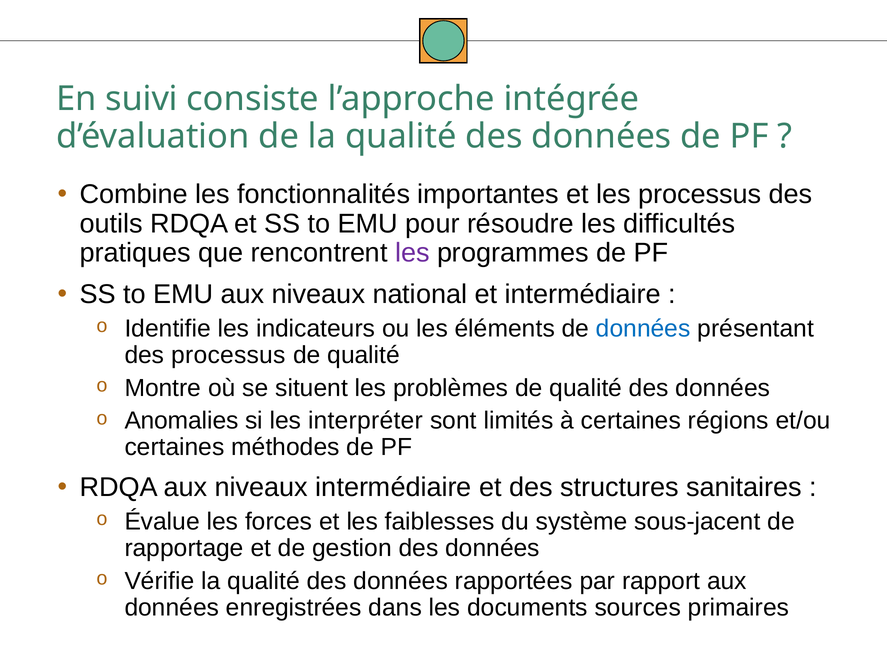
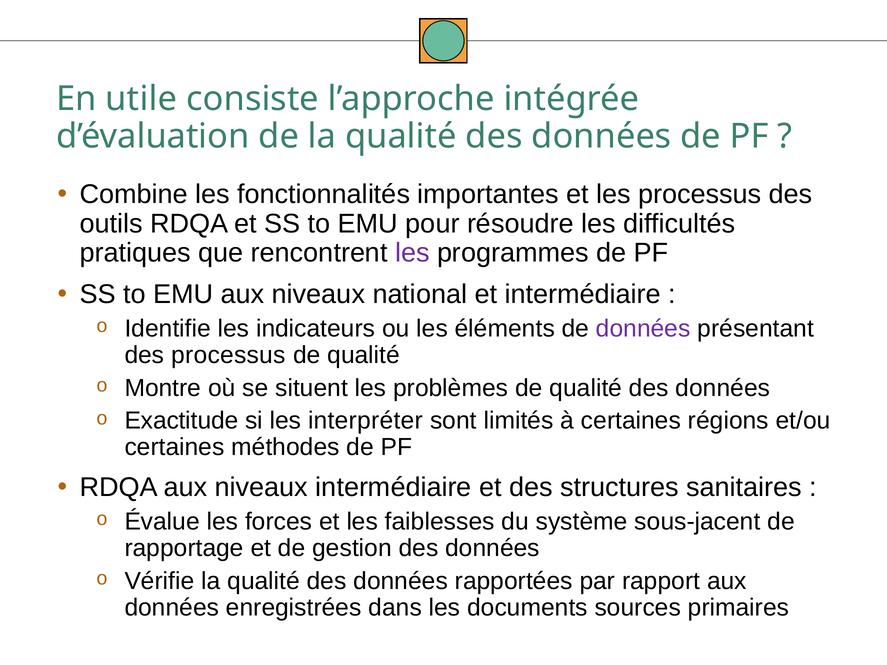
suivi: suivi -> utile
données at (643, 329) colour: blue -> purple
Anomalies: Anomalies -> Exactitude
